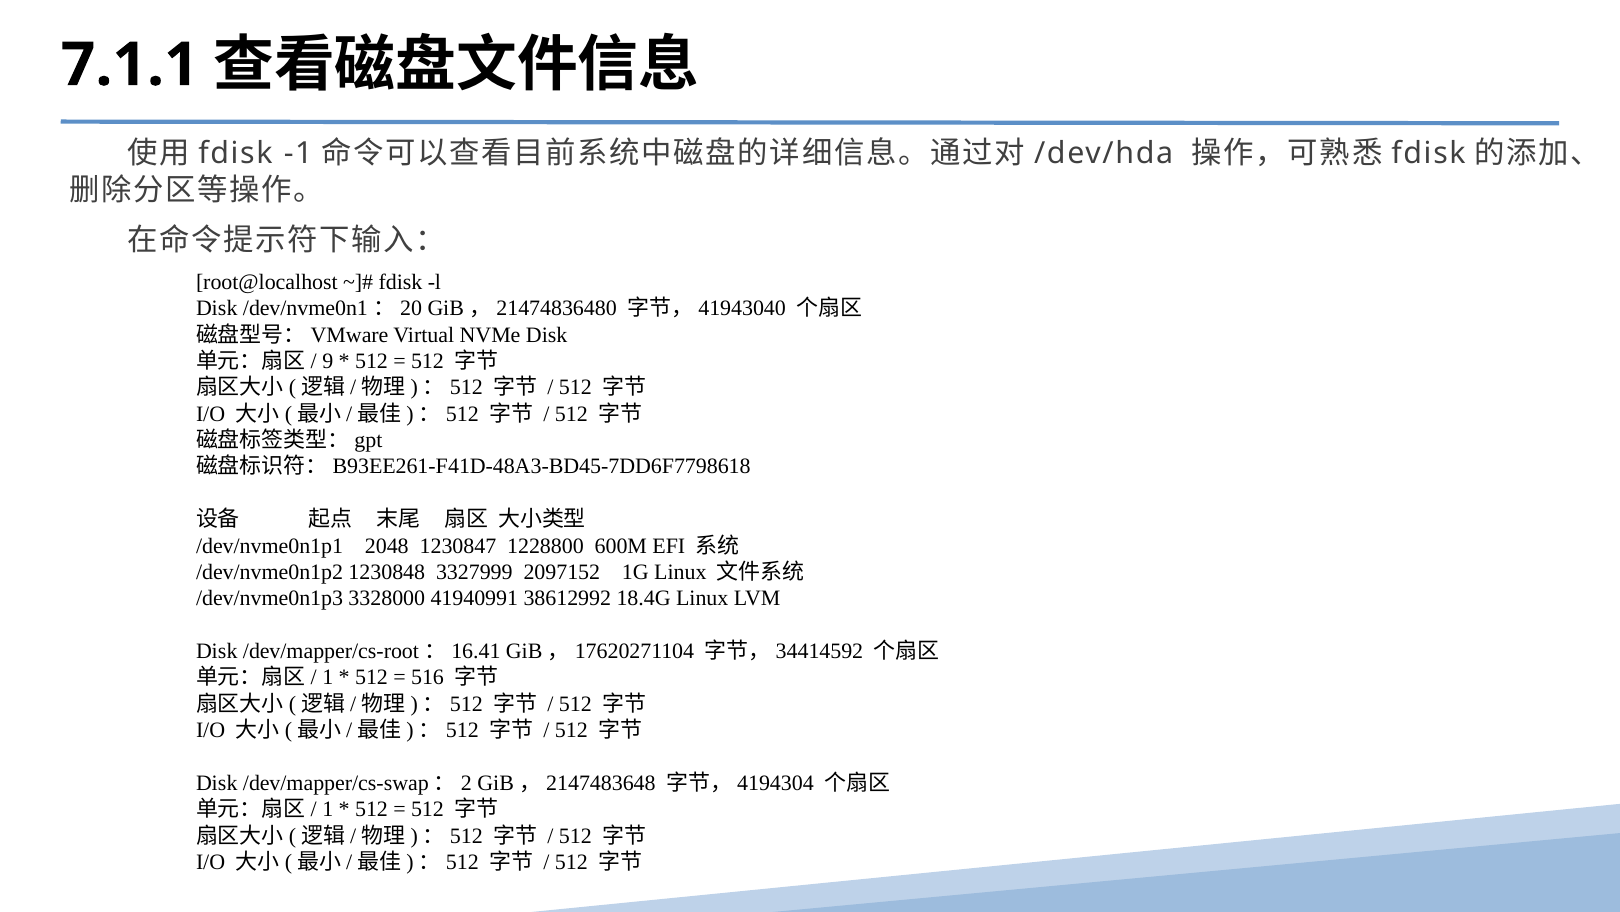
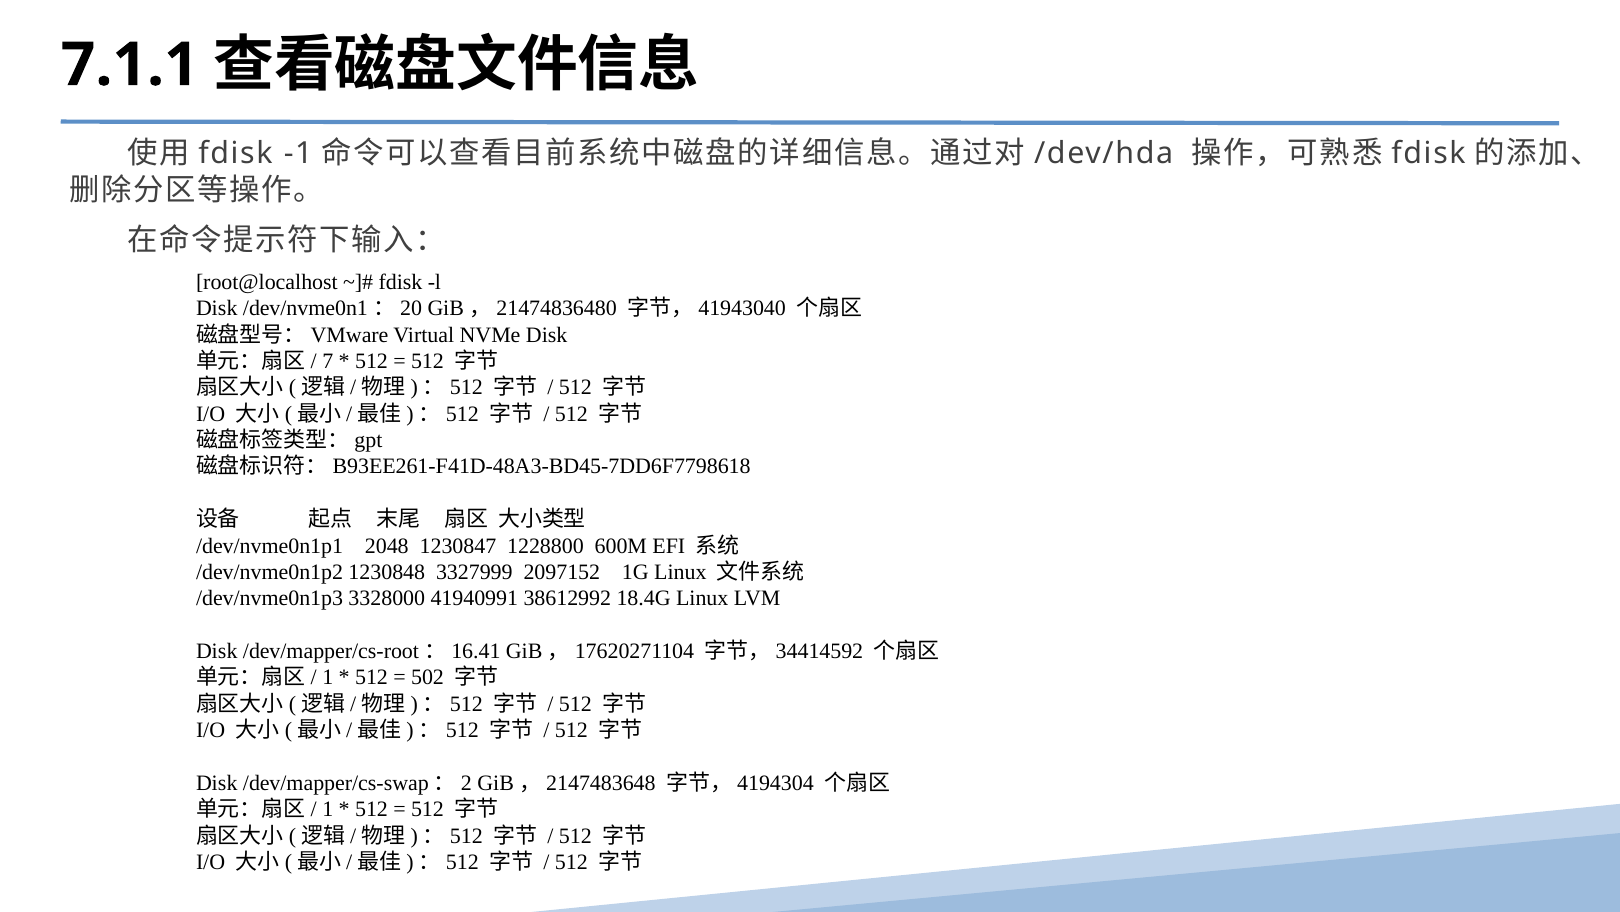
9: 9 -> 7
516: 516 -> 502
